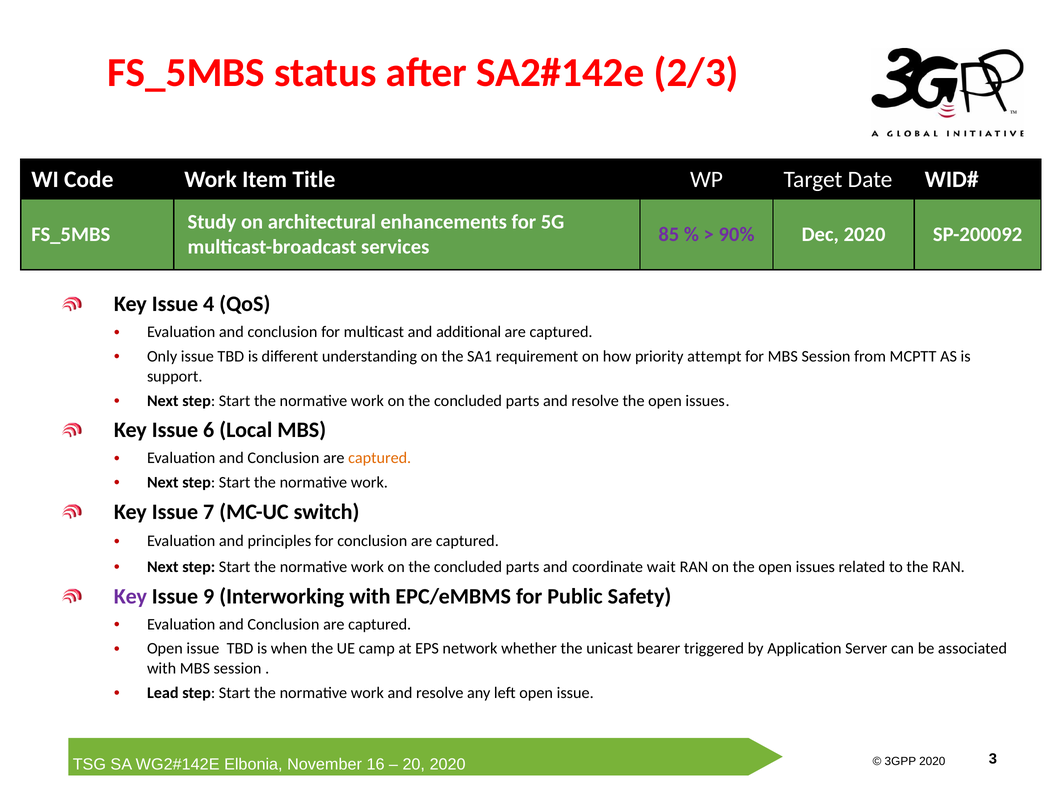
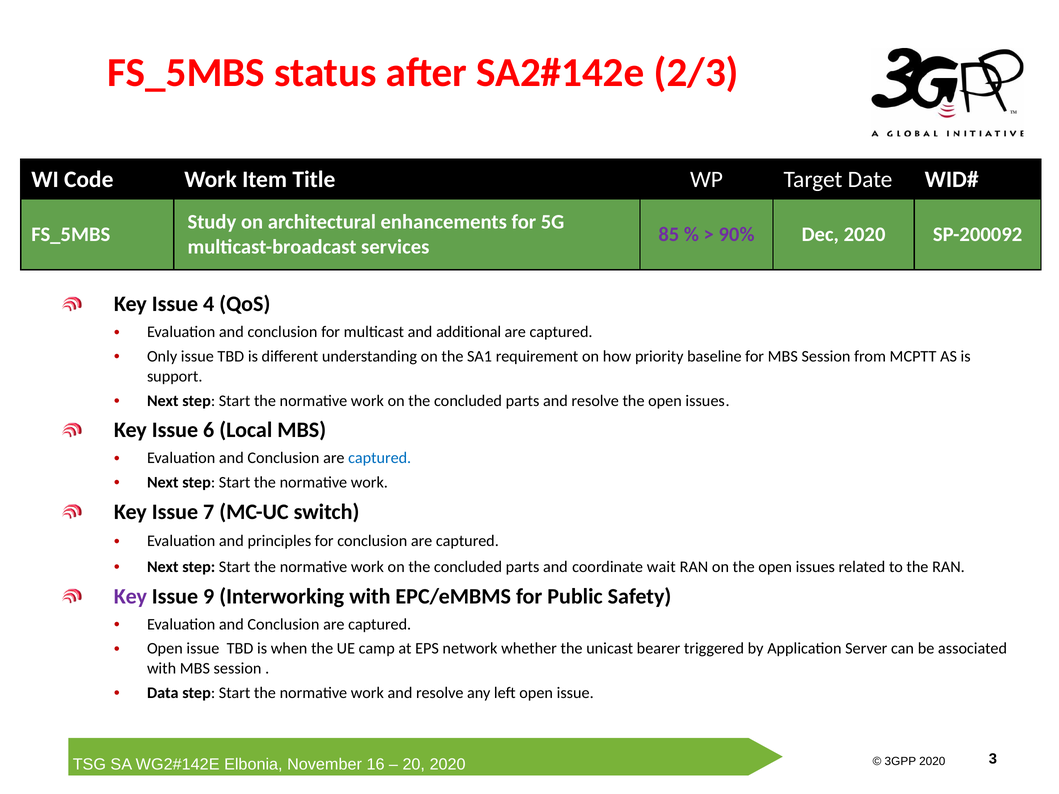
attempt: attempt -> baseline
captured at (380, 458) colour: orange -> blue
Lead: Lead -> Data
